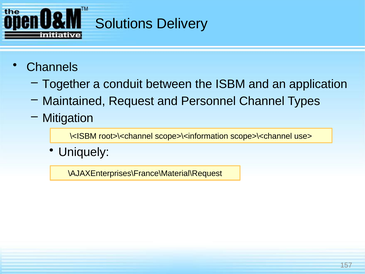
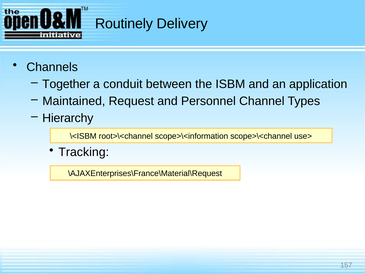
Solutions: Solutions -> Routinely
Mitigation: Mitigation -> Hierarchy
Uniquely: Uniquely -> Tracking
